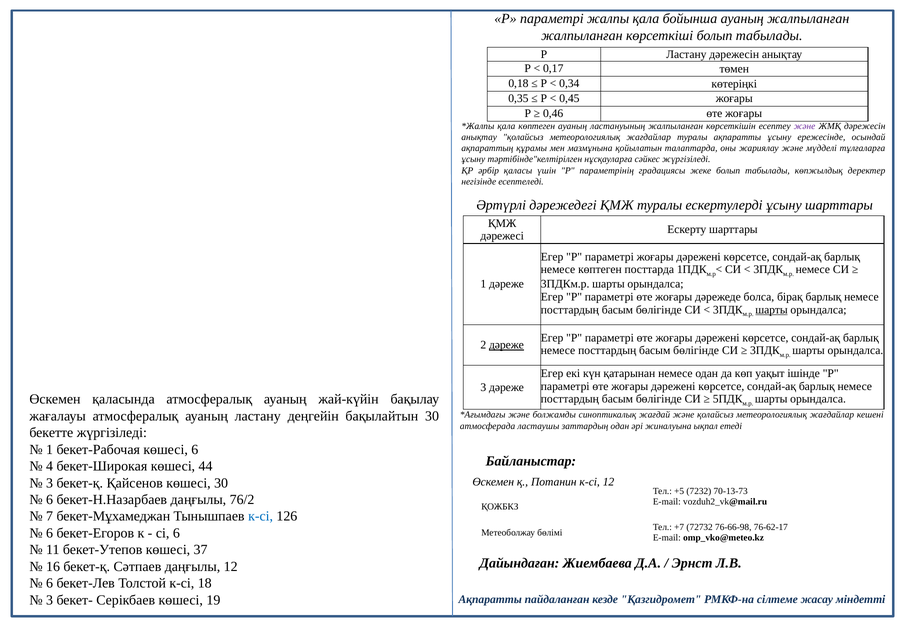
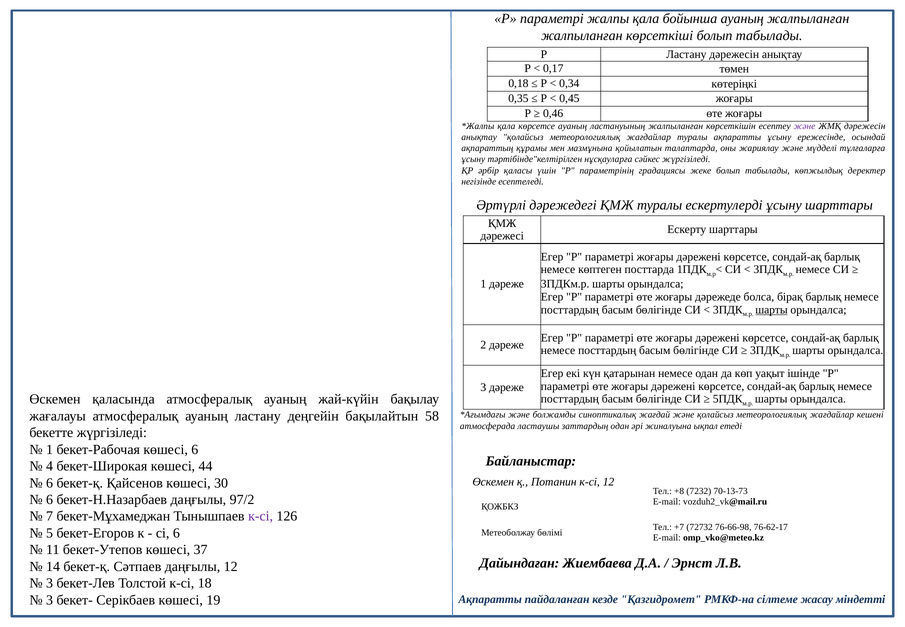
қала көптеген: көптеген -> көрсетсе
дәреже at (506, 345) underline: present -> none
бақылайтын 30: 30 -> 58
3 at (50, 483): 3 -> 6
+5: +5 -> +8
76/2: 76/2 -> 97/2
к-сі at (261, 516) colour: blue -> purple
6 at (50, 533): 6 -> 5
16: 16 -> 14
6 at (50, 583): 6 -> 3
